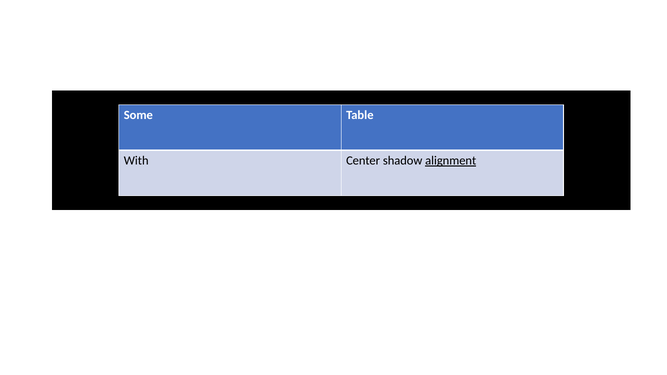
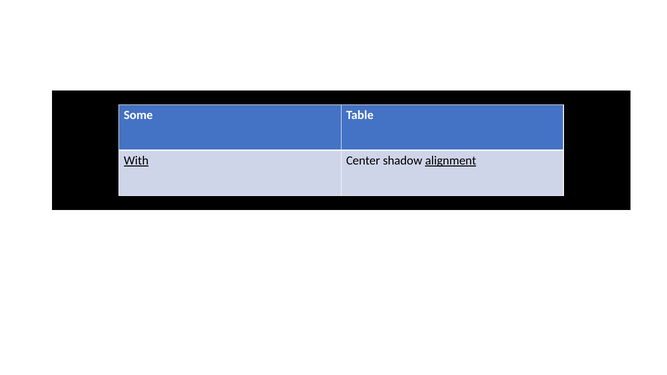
With underline: none -> present
